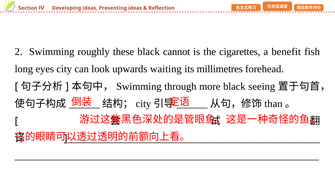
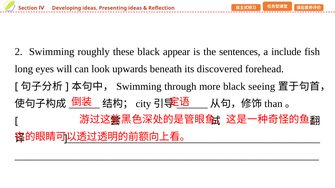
cannot: cannot -> appear
cigarettes: cigarettes -> sentences
benefit: benefit -> include
eyes city: city -> will
waiting: waiting -> beneath
millimetres: millimetres -> discovered
